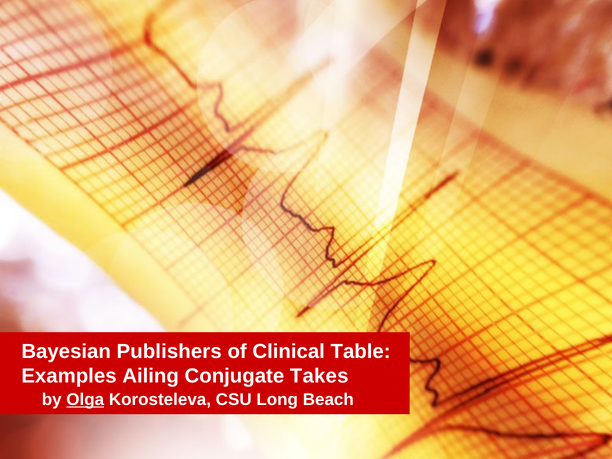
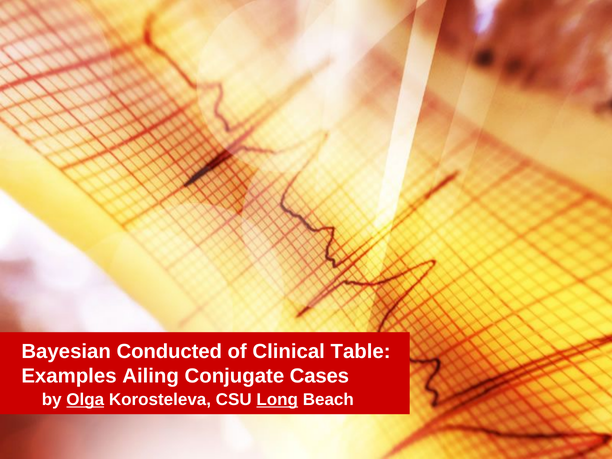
Publishers: Publishers -> Conducted
Takes: Takes -> Cases
Long underline: none -> present
